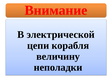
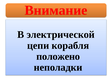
величину: величину -> положено
